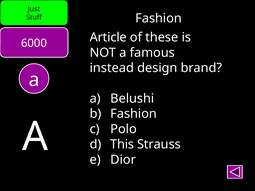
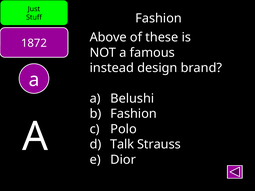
Article: Article -> Above
6000: 6000 -> 1872
This: This -> Talk
